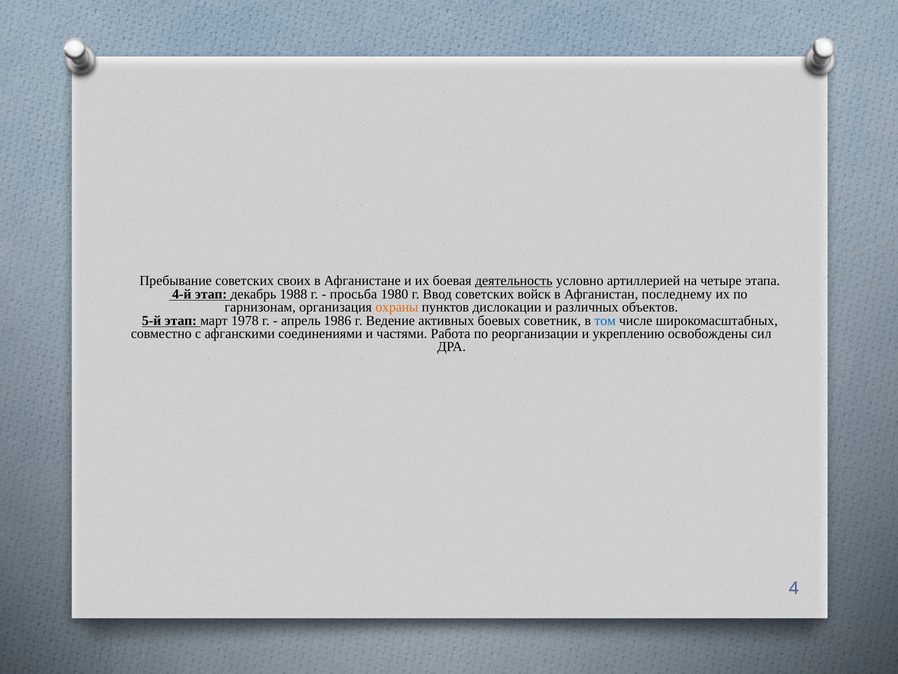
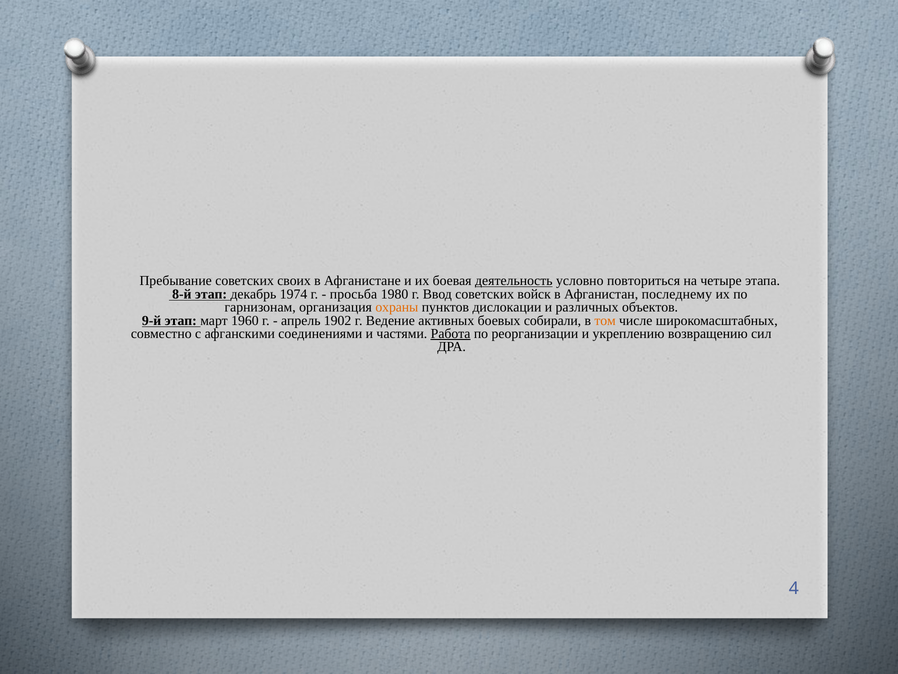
артиллерией: артиллерией -> повториться
4-й: 4-й -> 8-й
1988: 1988 -> 1974
5-й: 5-й -> 9-й
1978: 1978 -> 1960
1986: 1986 -> 1902
советник: советник -> собирали
том colour: blue -> orange
Работа underline: none -> present
освобождены: освобождены -> возвращению
